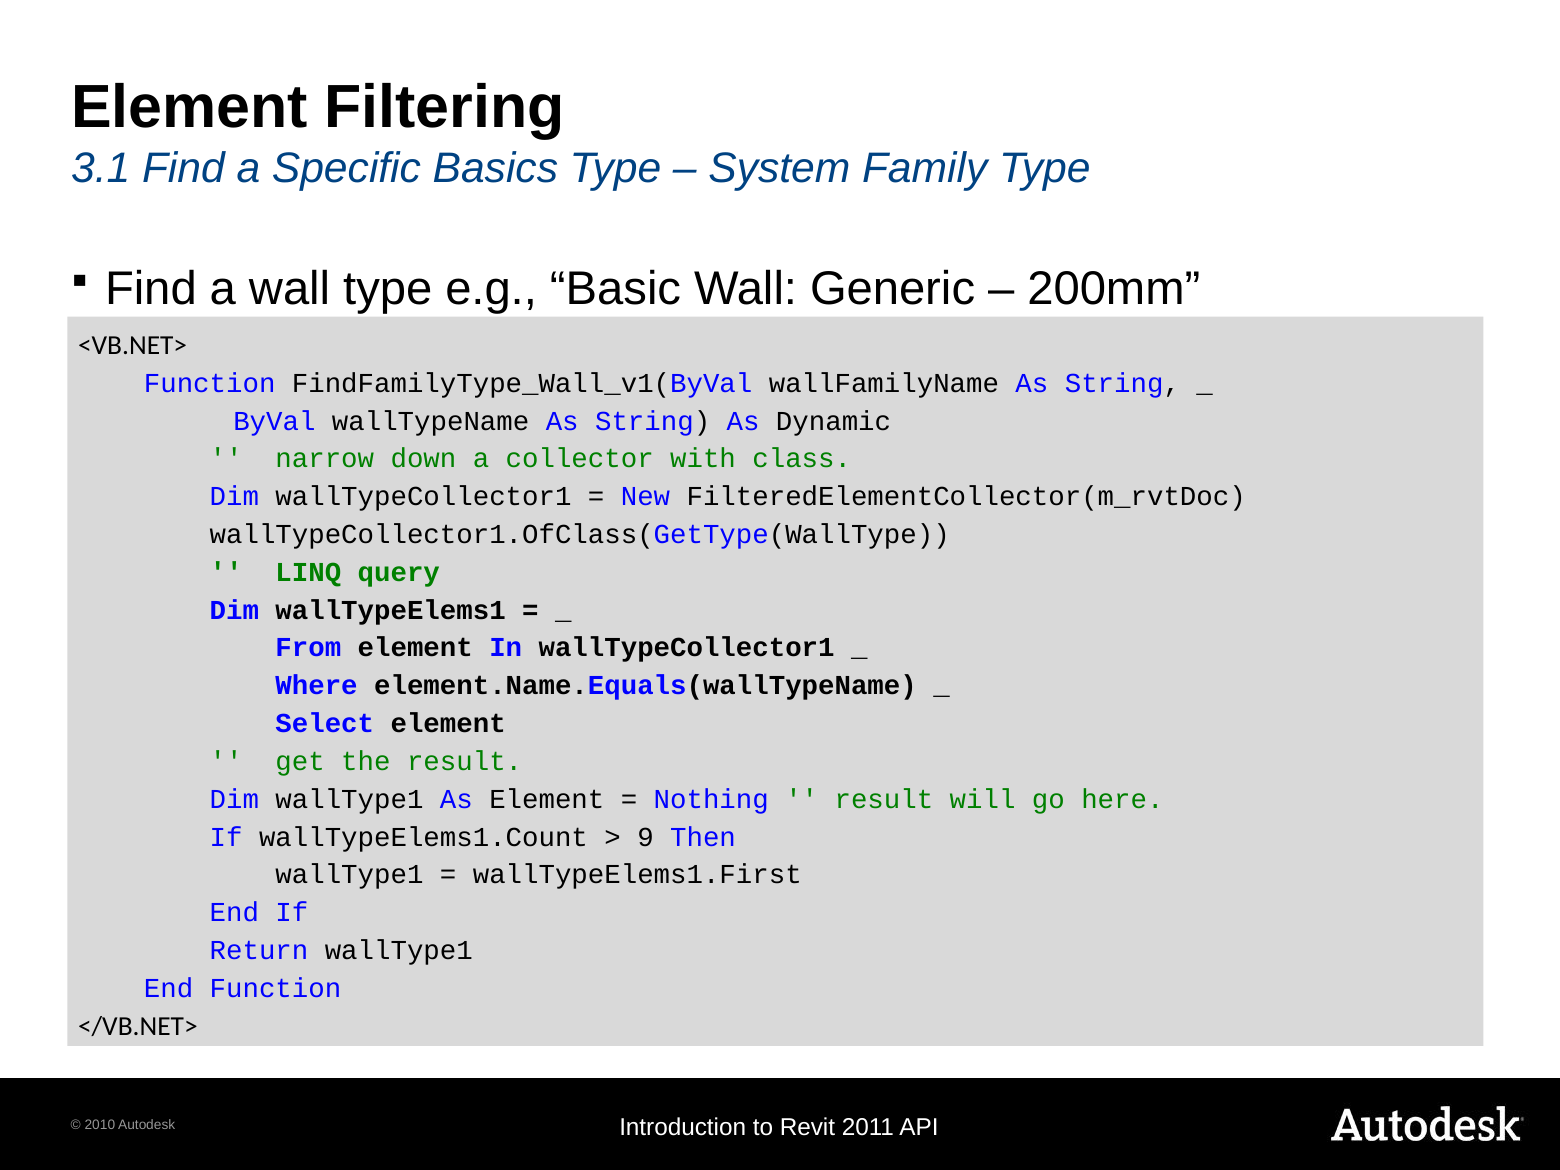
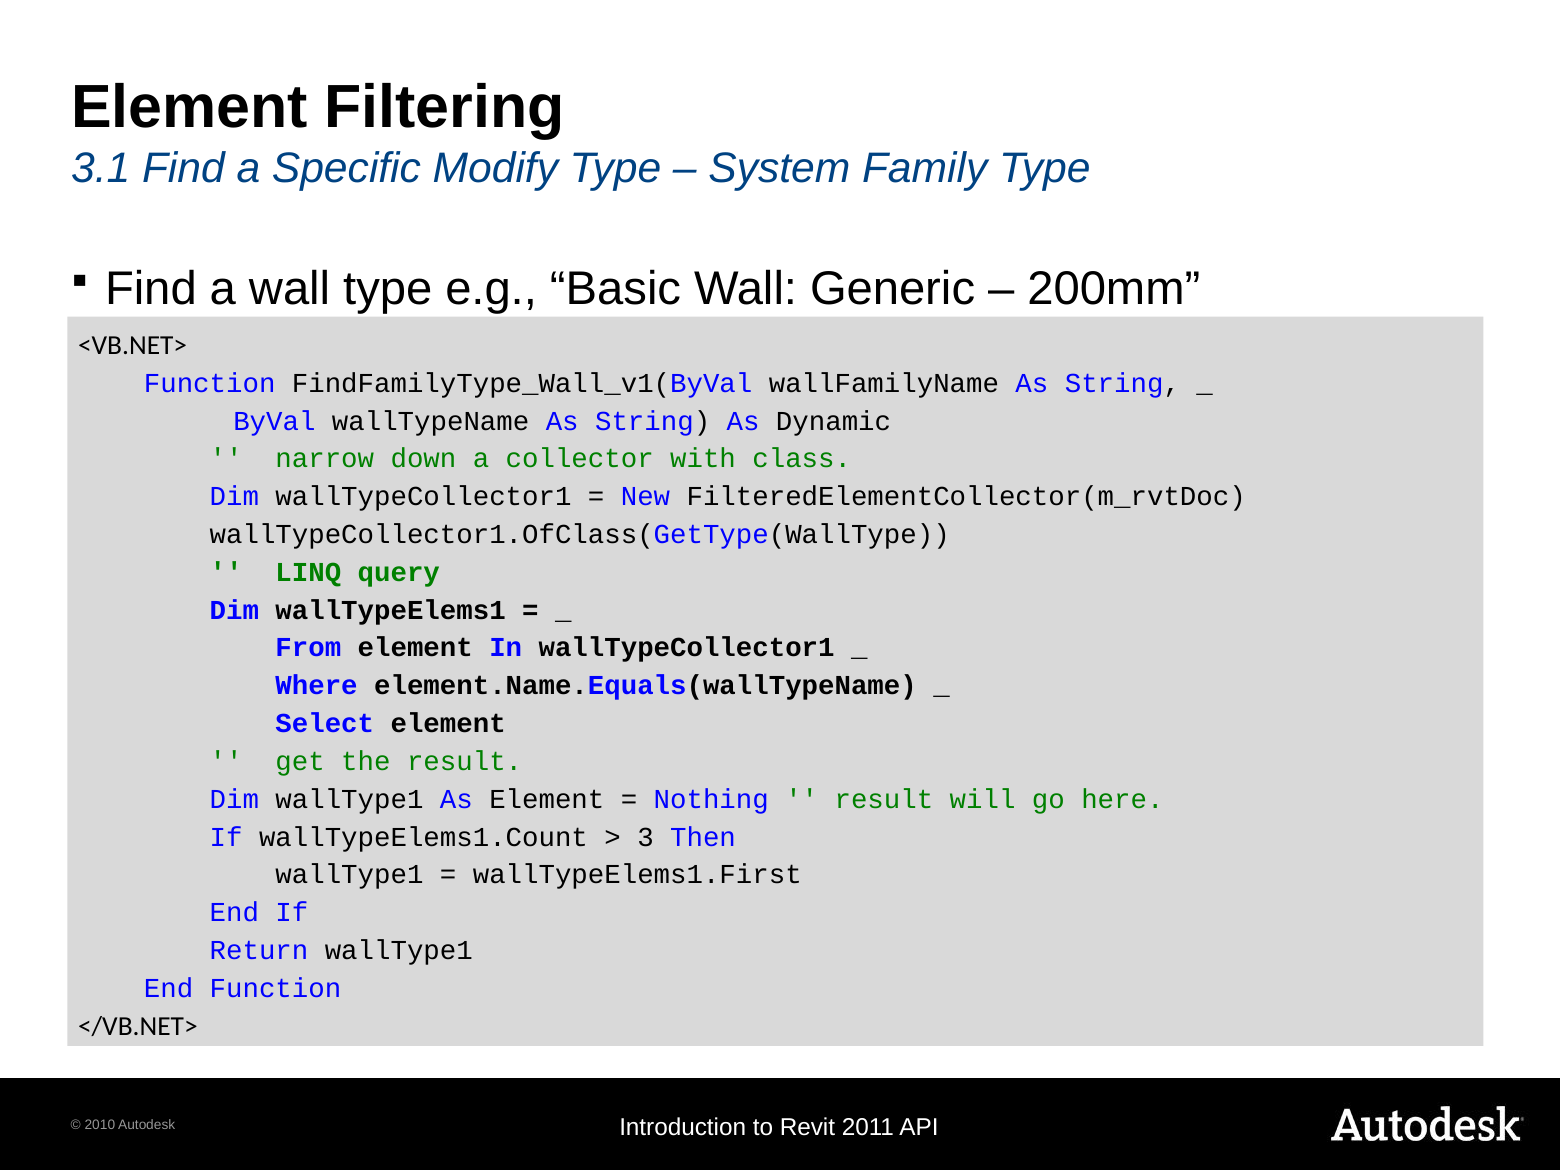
Basics: Basics -> Modify
9: 9 -> 3
